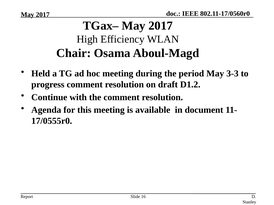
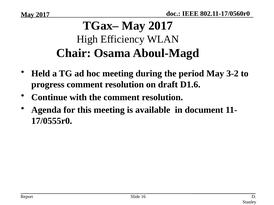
3-3: 3-3 -> 3-2
D1.2: D1.2 -> D1.6
